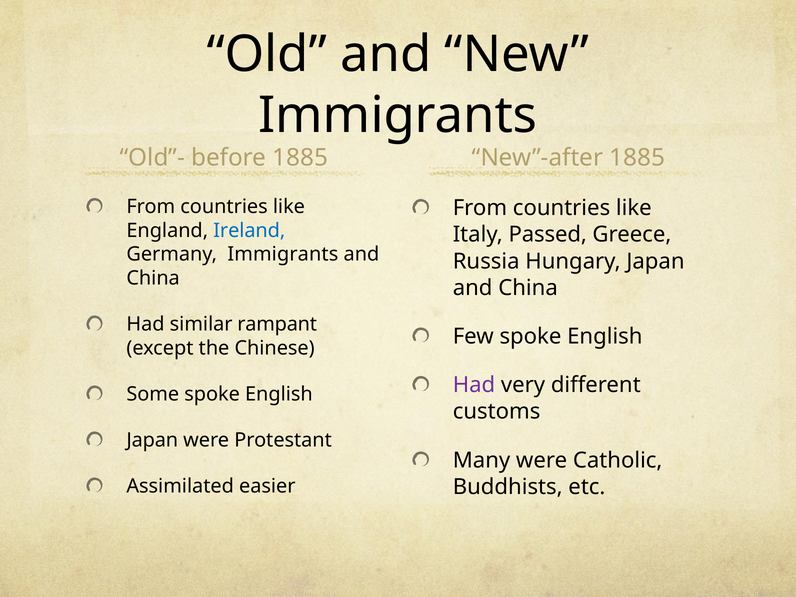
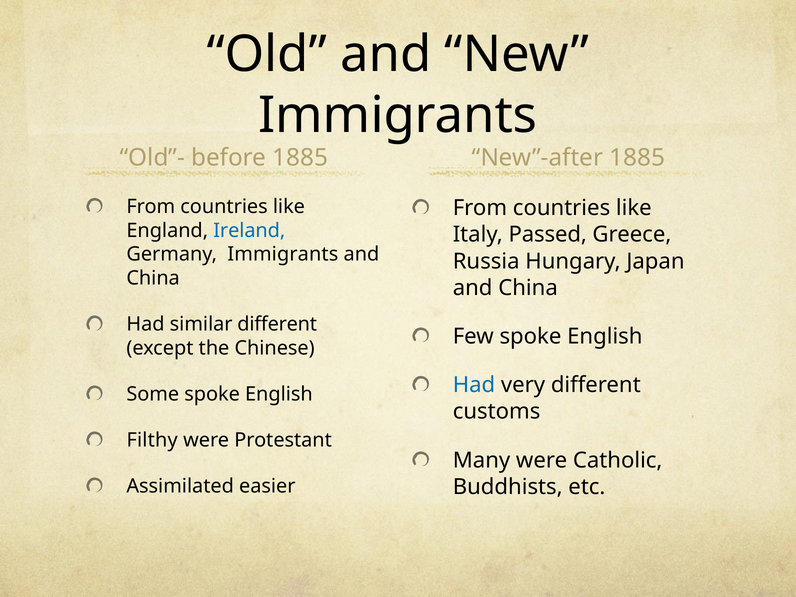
similar rampant: rampant -> different
Had at (474, 385) colour: purple -> blue
Japan at (152, 440): Japan -> Filthy
